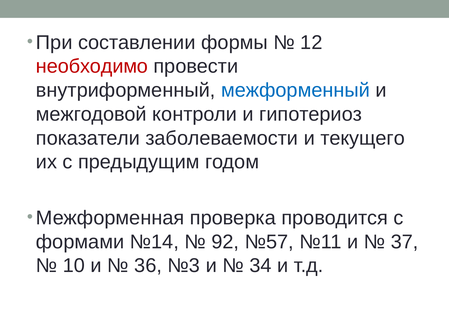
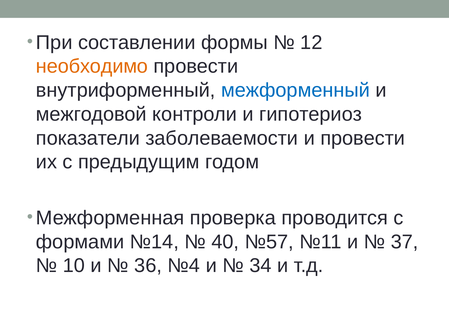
необходимо colour: red -> orange
и текущего: текущего -> провести
92: 92 -> 40
№3: №3 -> №4
